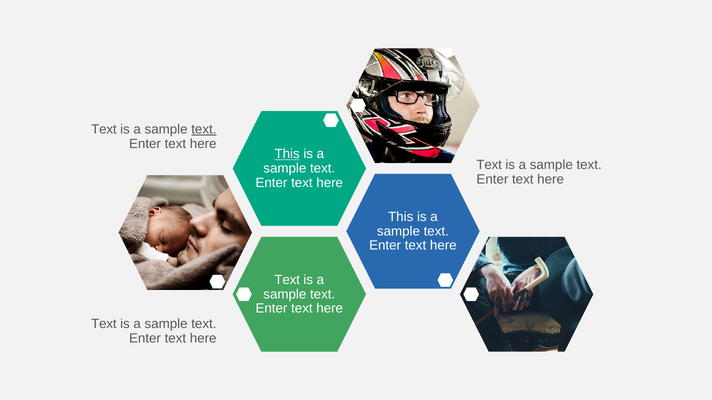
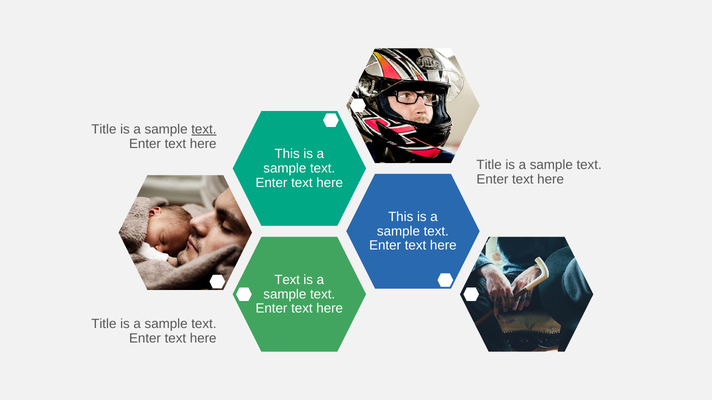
Text at (104, 130): Text -> Title
This at (287, 154) underline: present -> none
Text at (489, 165): Text -> Title
Text at (104, 324): Text -> Title
